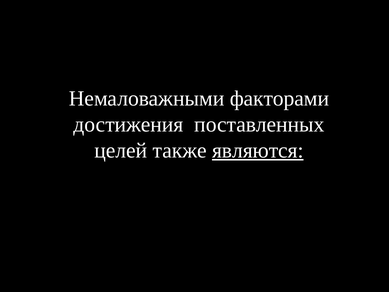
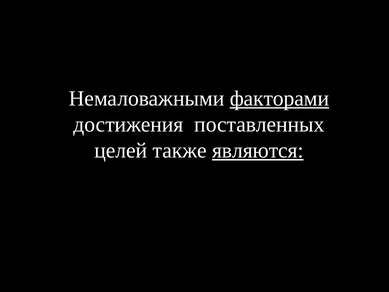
факторами underline: none -> present
